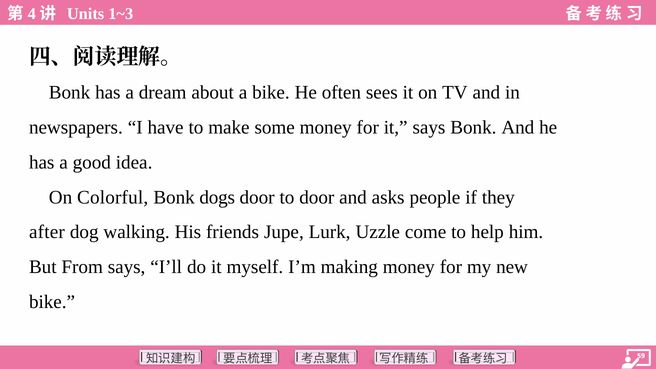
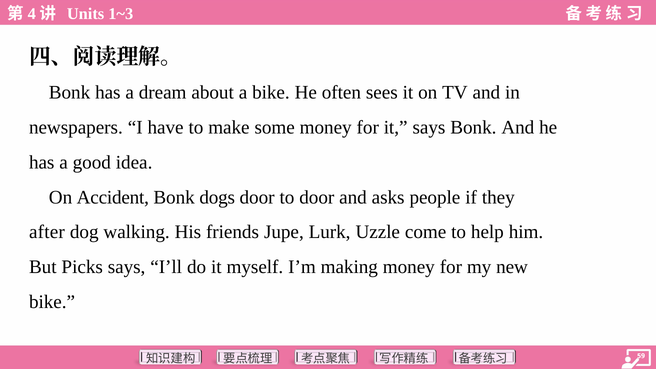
Colorful: Colorful -> Accident
From: From -> Picks
